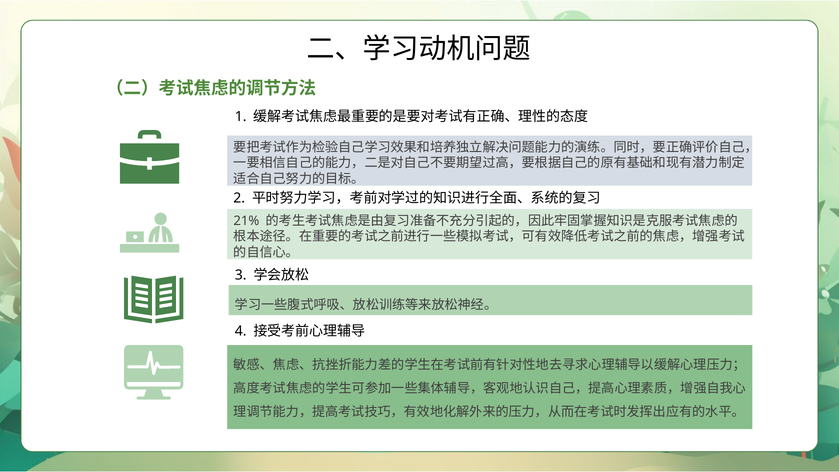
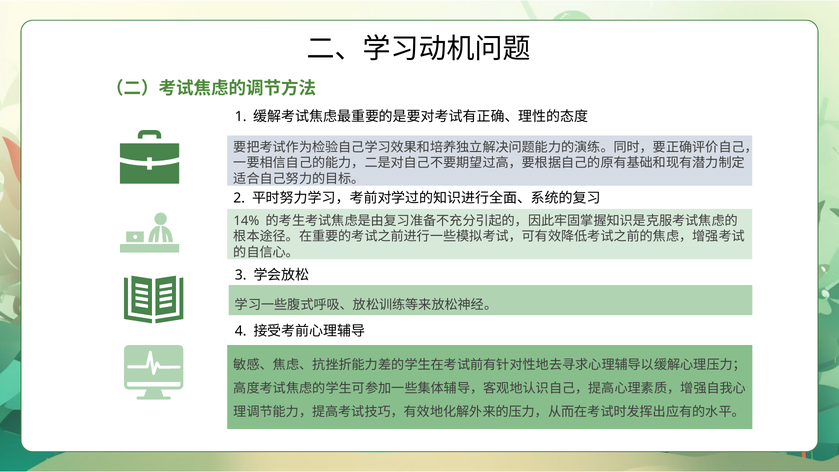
21%: 21% -> 14%
